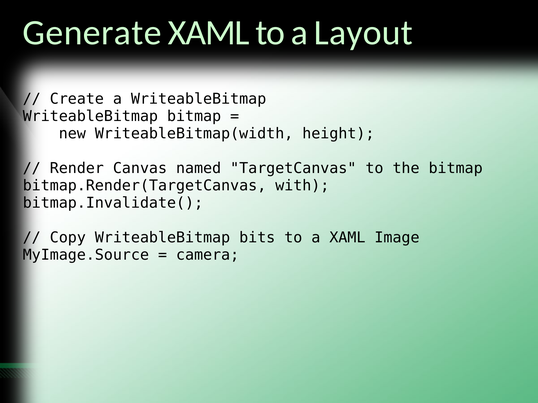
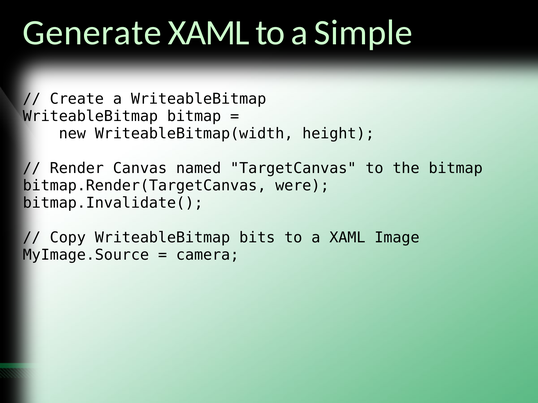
Layout: Layout -> Simple
with: with -> were
